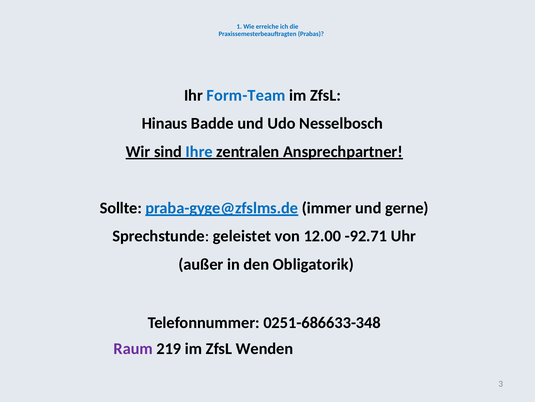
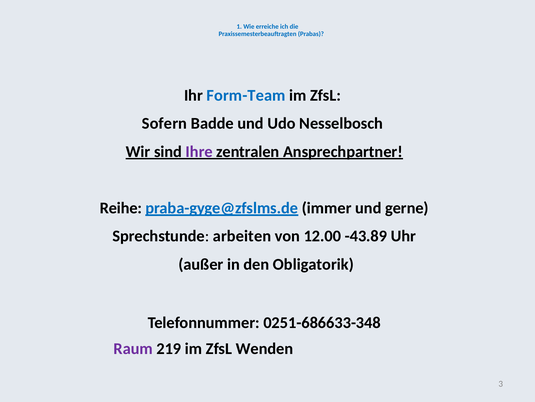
Hinaus: Hinaus -> Sofern
Ihre colour: blue -> purple
Sollte: Sollte -> Reihe
geleistet: geleistet -> arbeiten
-92.71: -92.71 -> -43.89
